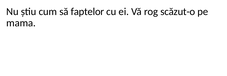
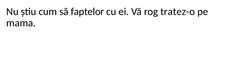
scăzut-o: scăzut-o -> tratez-o
